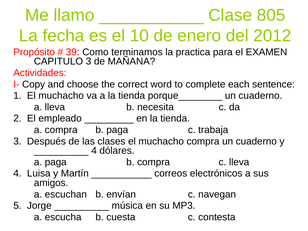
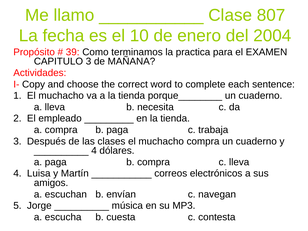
805: 805 -> 807
2012: 2012 -> 2004
